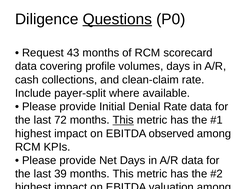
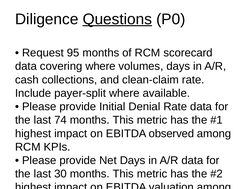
43: 43 -> 95
covering profile: profile -> where
72: 72 -> 74
This at (123, 120) underline: present -> none
39: 39 -> 30
